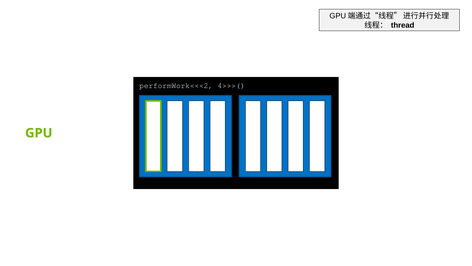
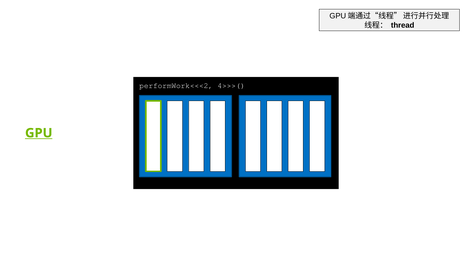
GPU underline: none -> present
